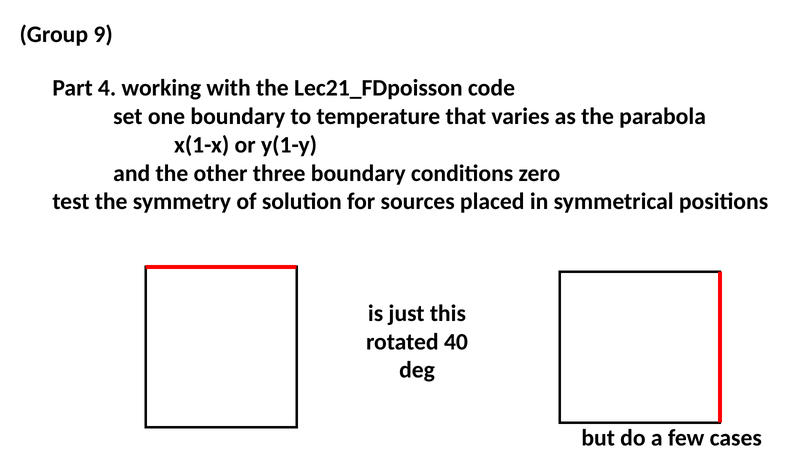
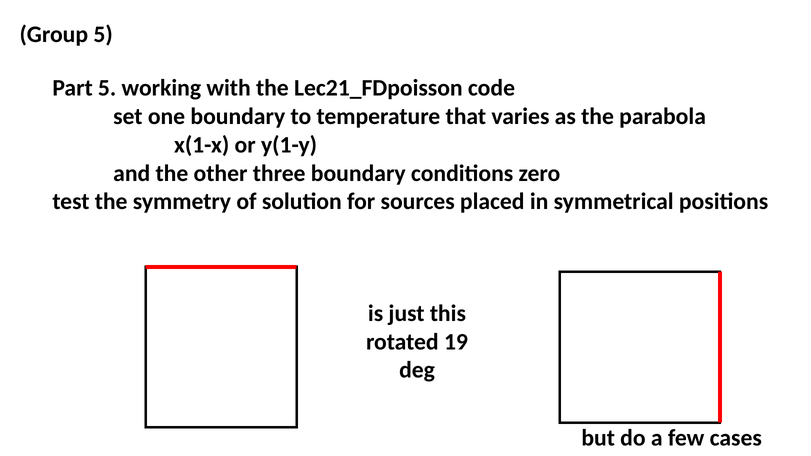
Group 9: 9 -> 5
Part 4: 4 -> 5
40: 40 -> 19
